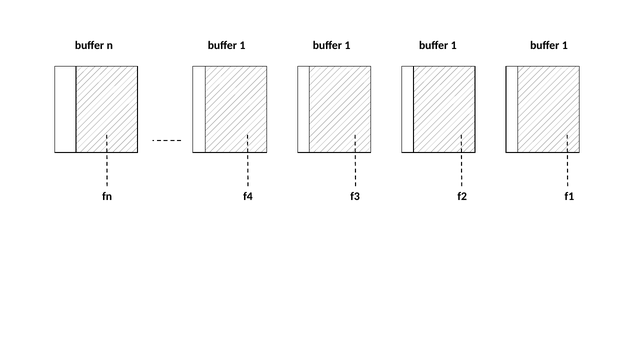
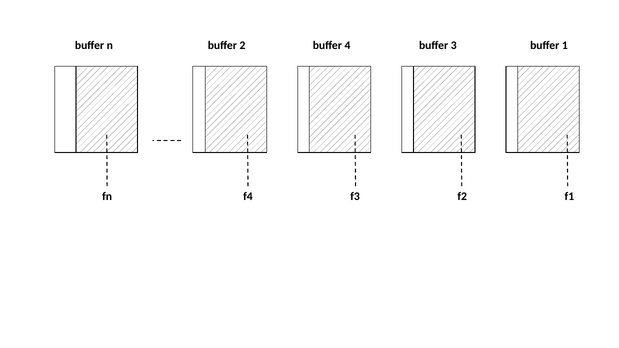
1 at (242, 46): 1 -> 2
1 at (348, 46): 1 -> 4
1 at (454, 46): 1 -> 3
